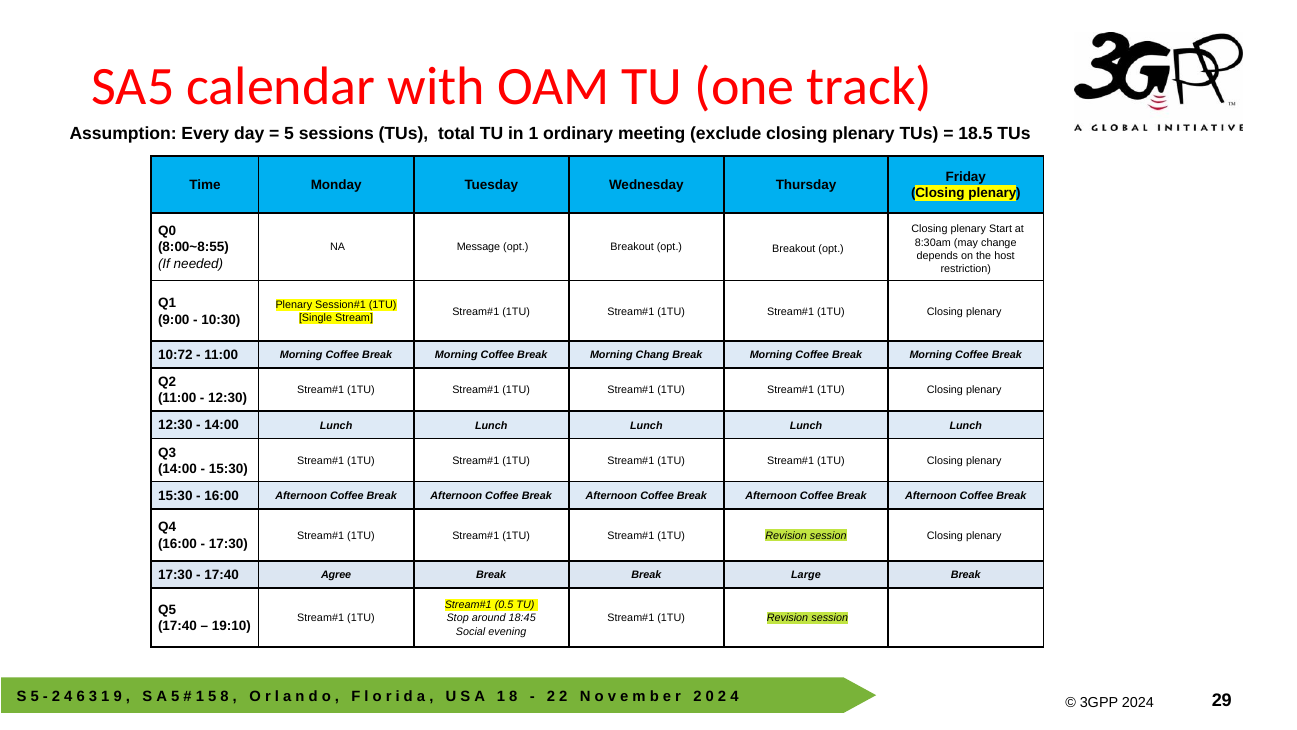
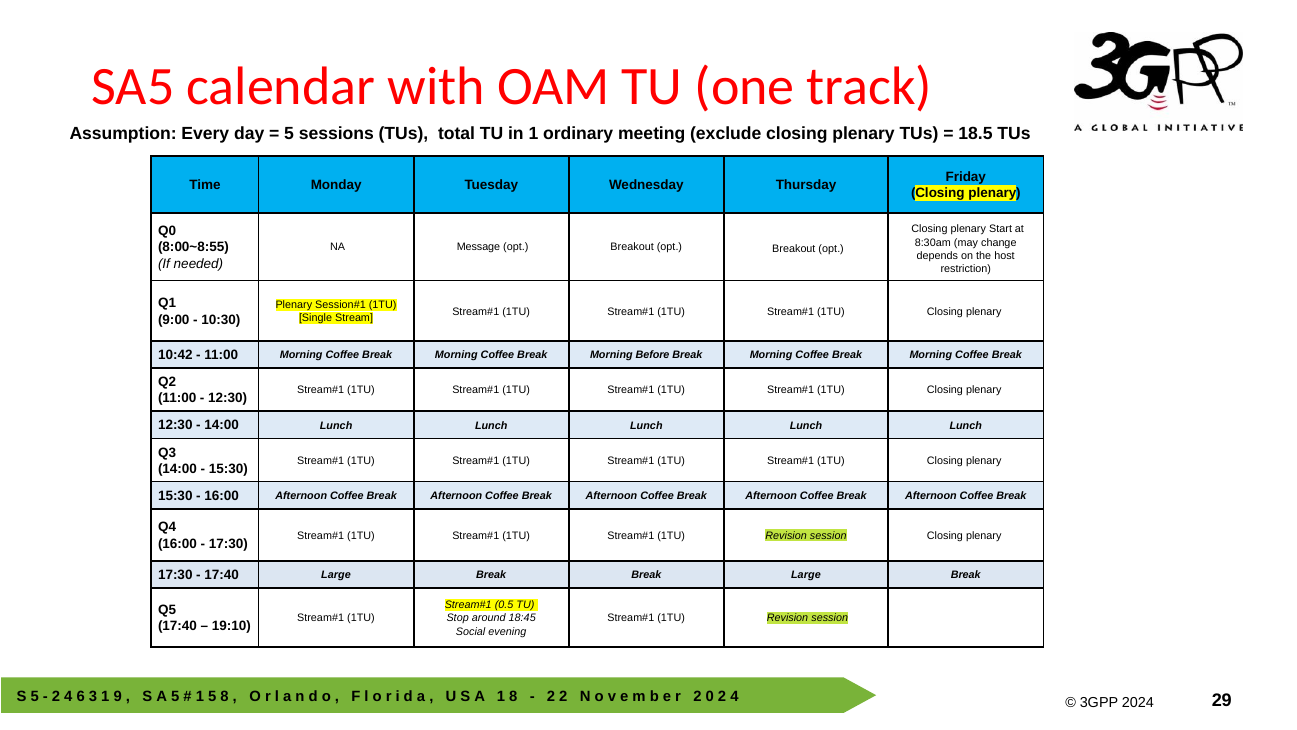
10:72: 10:72 -> 10:42
Chang: Chang -> Before
17:40 Agree: Agree -> Large
